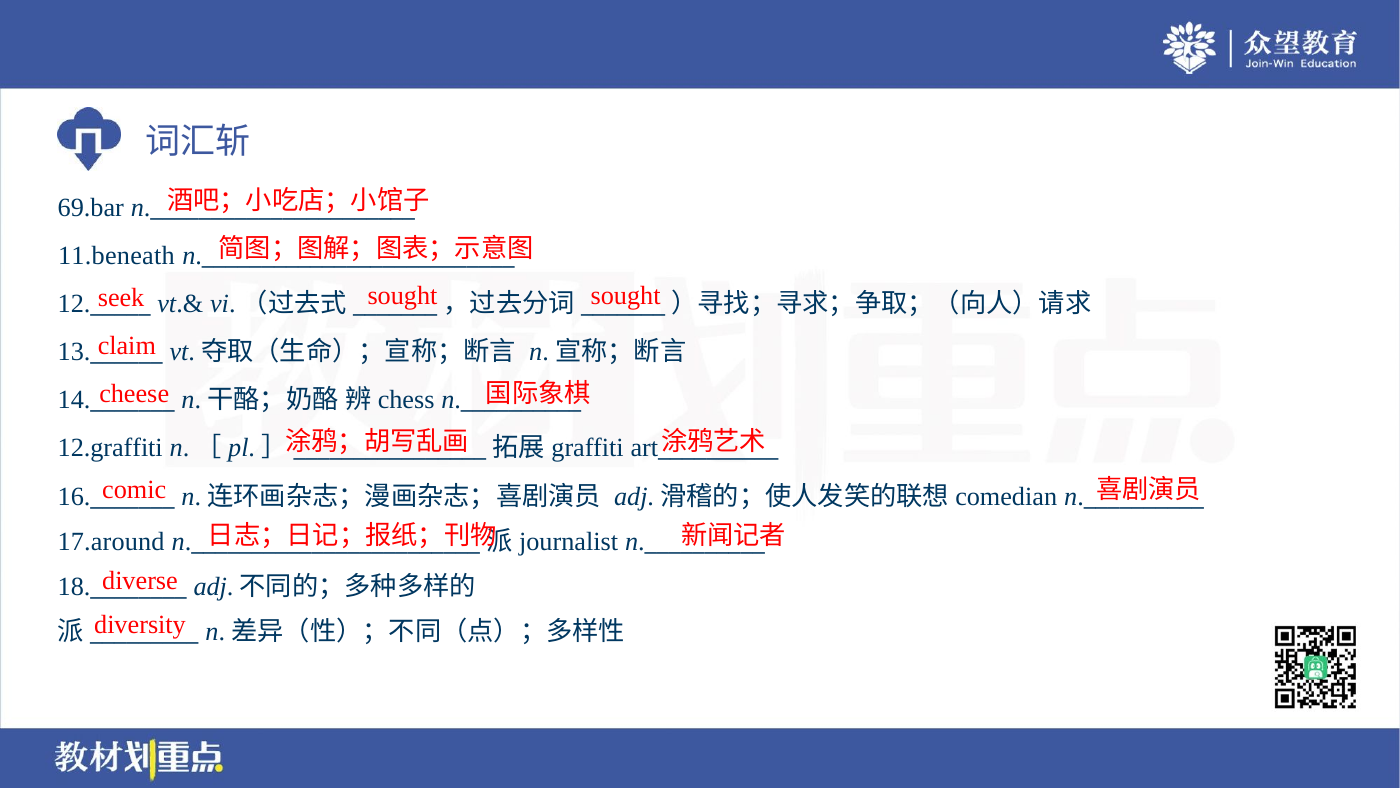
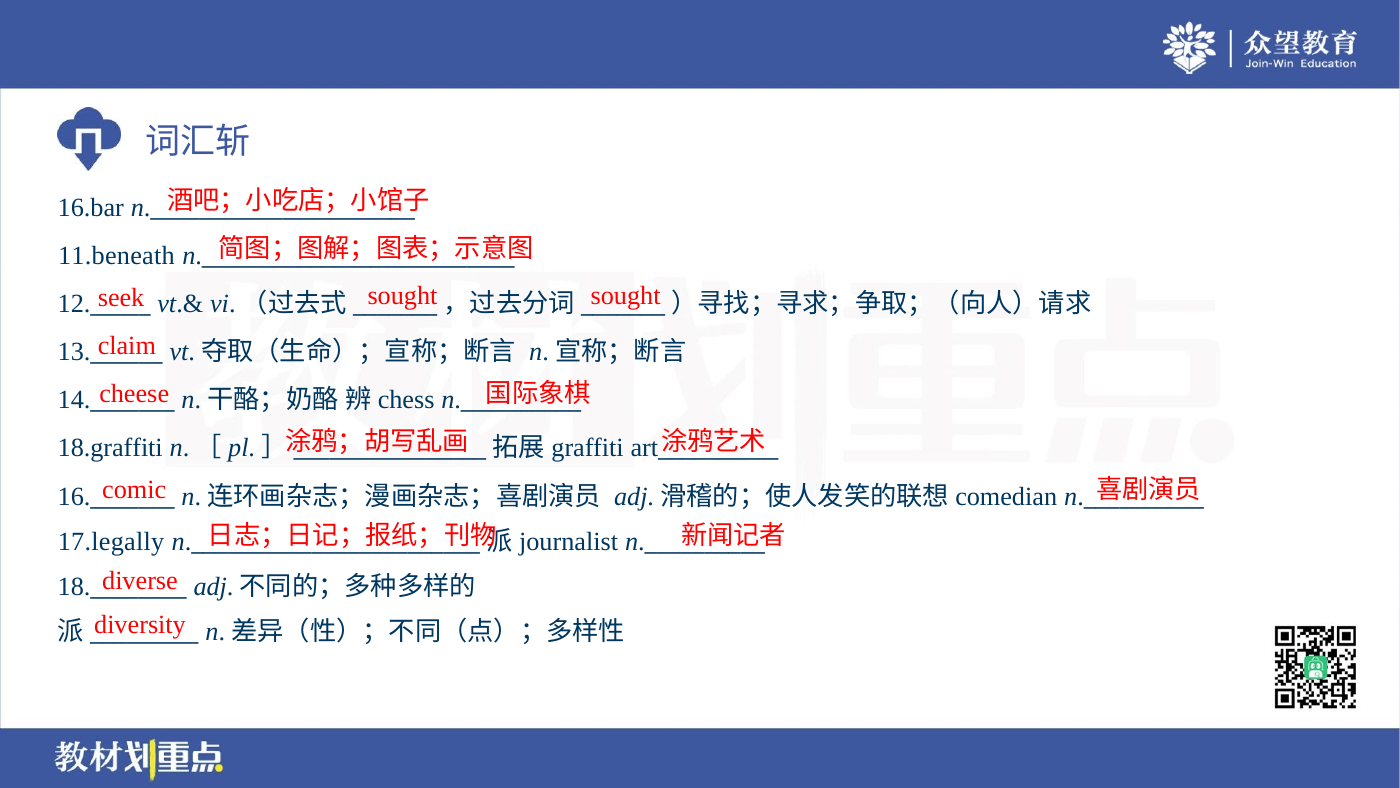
69.bar: 69.bar -> 16.bar
12.graffiti: 12.graffiti -> 18.graffiti
17.around: 17.around -> 17.legally
